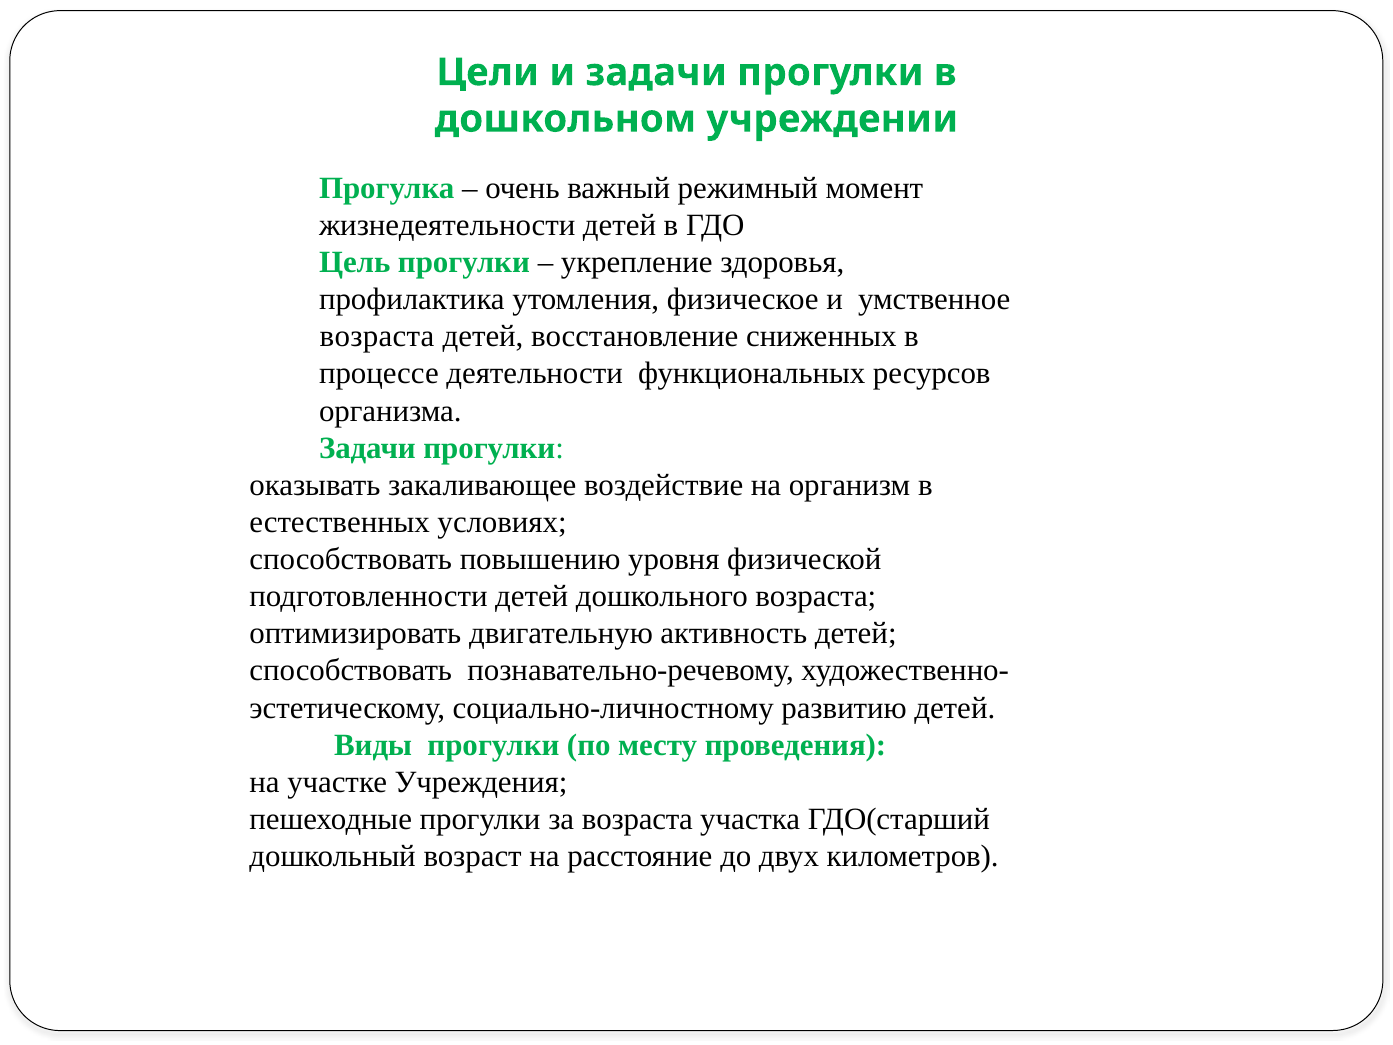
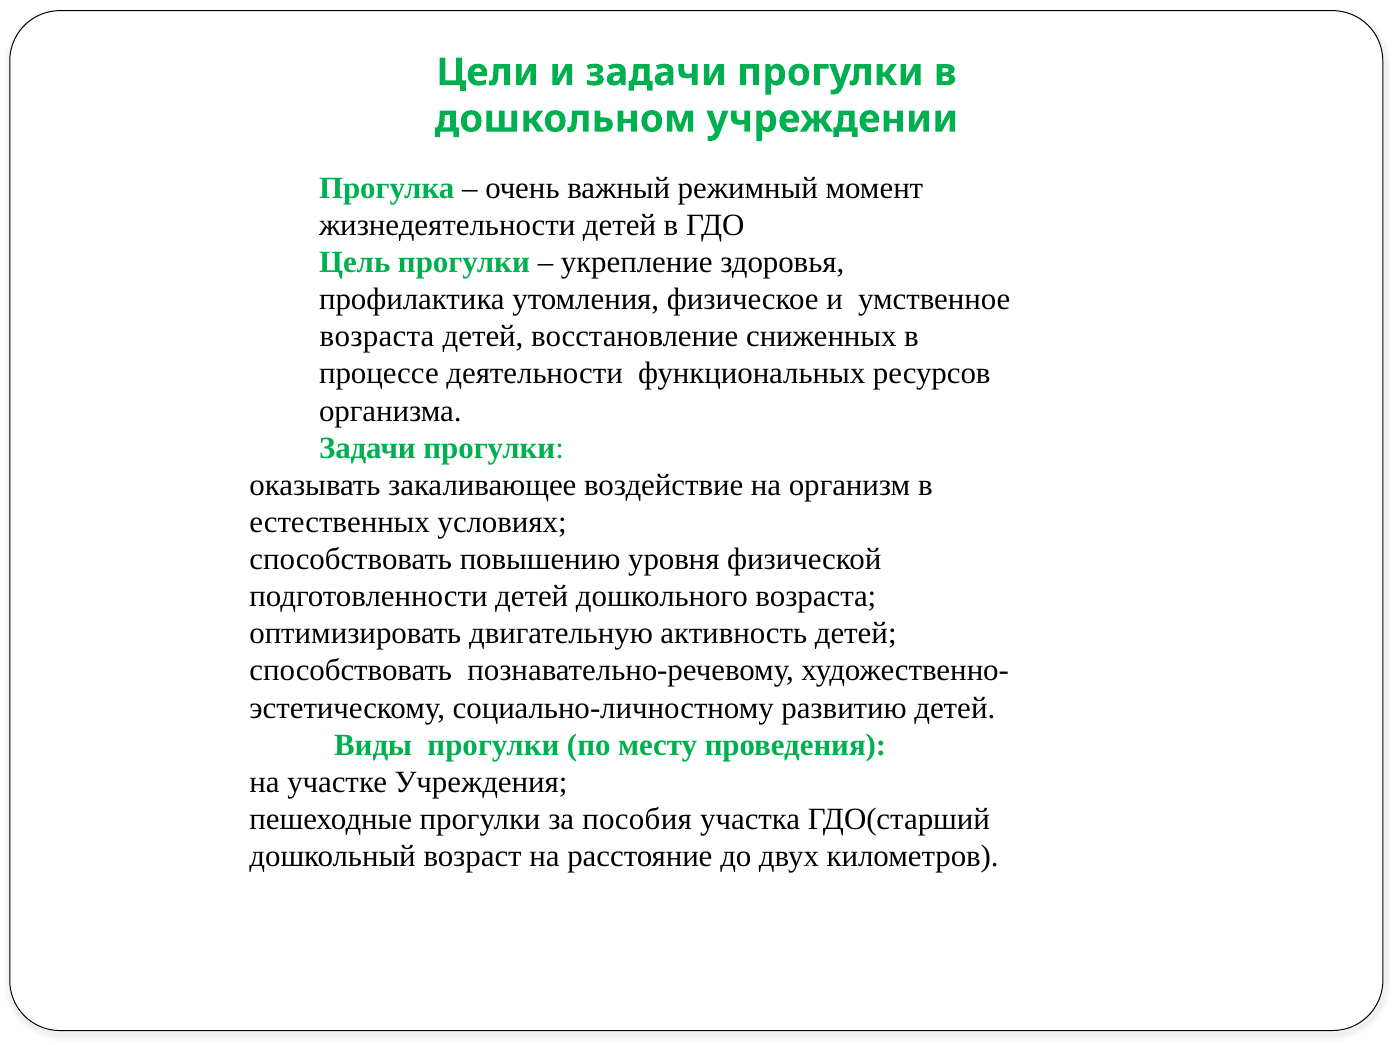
за возраста: возраста -> пособия
